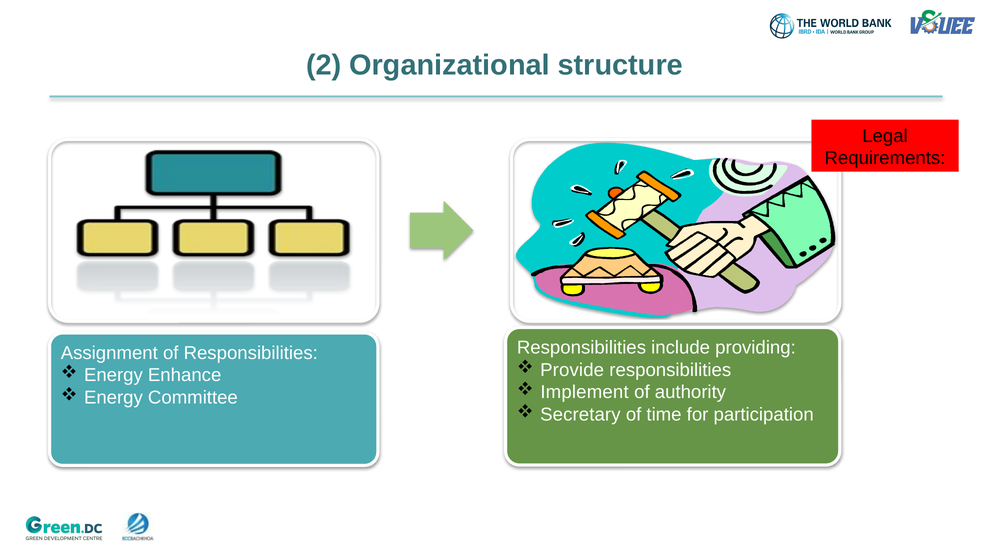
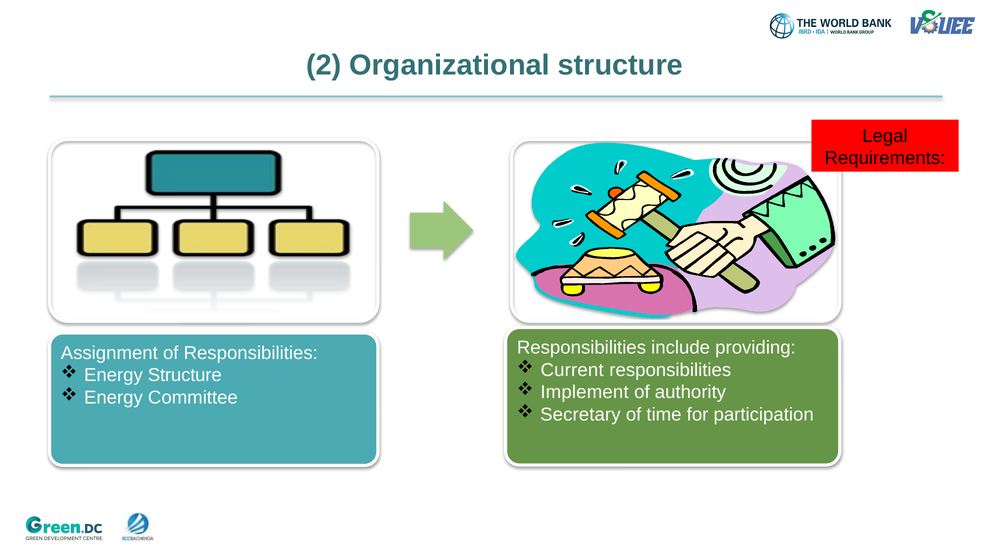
Provide: Provide -> Current
Energy Enhance: Enhance -> Structure
